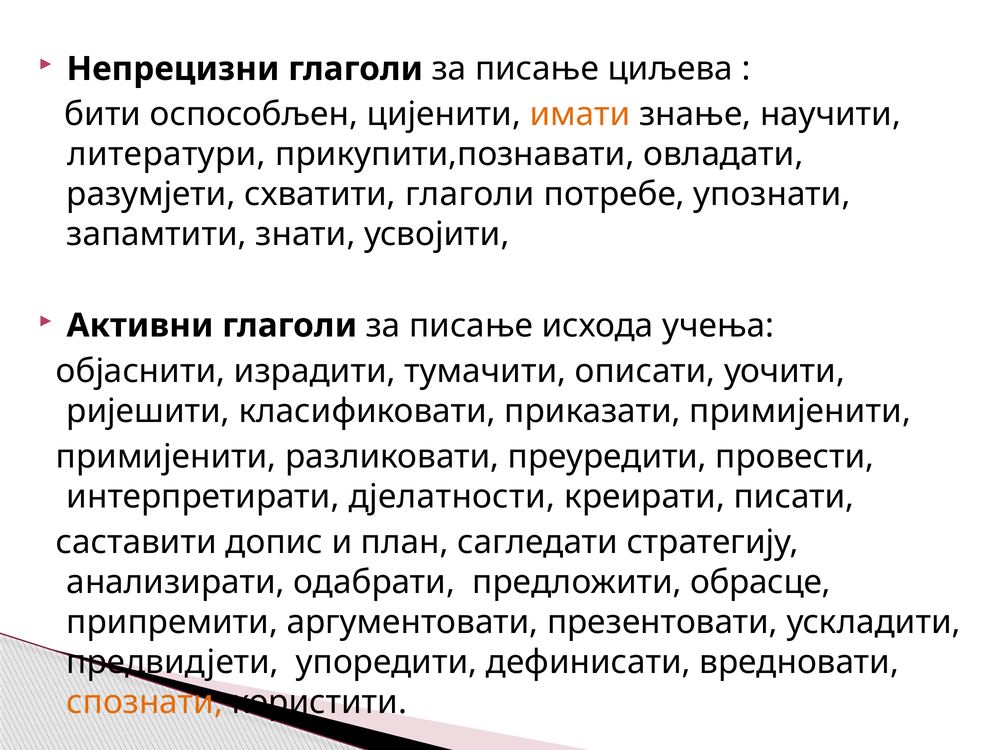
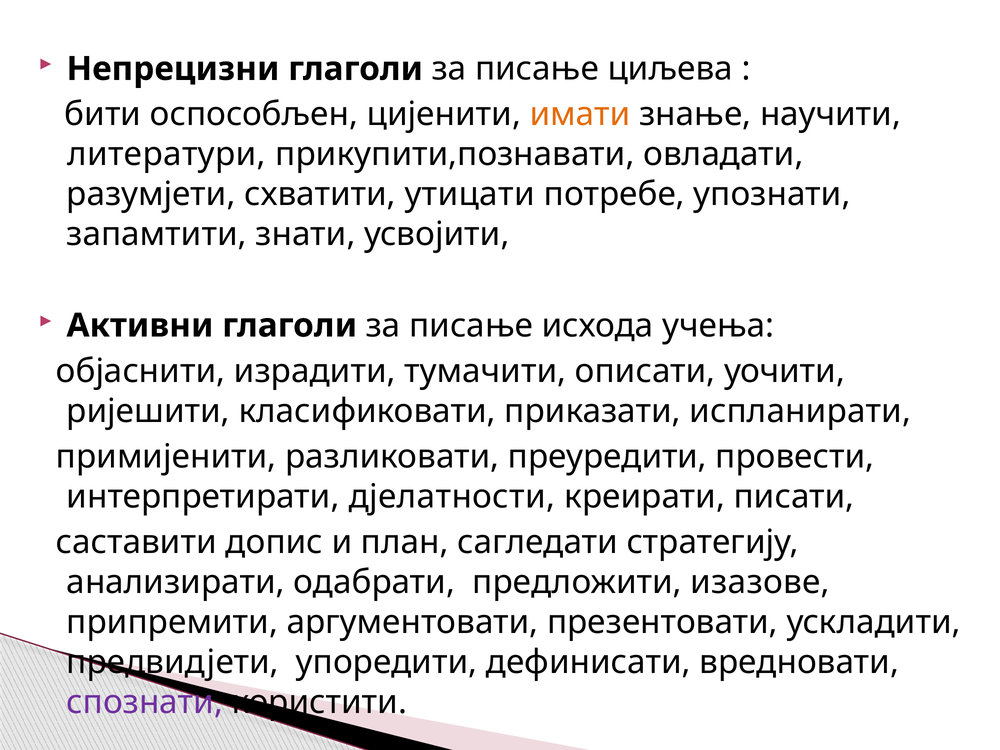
схватити глаголи: глаголи -> утицати
приказати примијенити: примијенити -> испланирати
обрасце: обрасце -> изазове
спознати colour: orange -> purple
